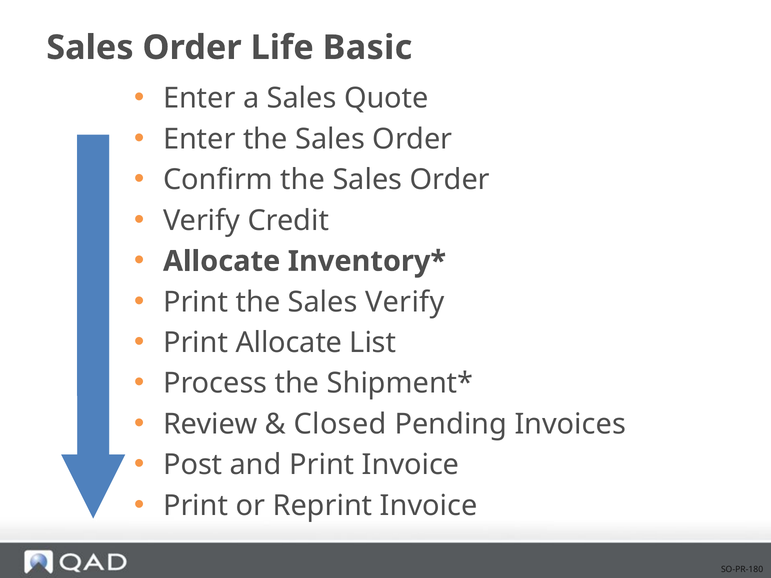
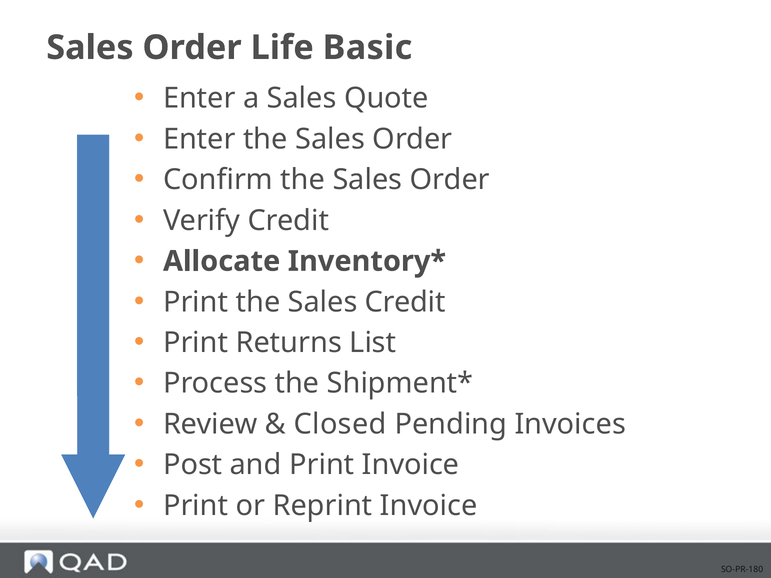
Sales Verify: Verify -> Credit
Print Allocate: Allocate -> Returns
